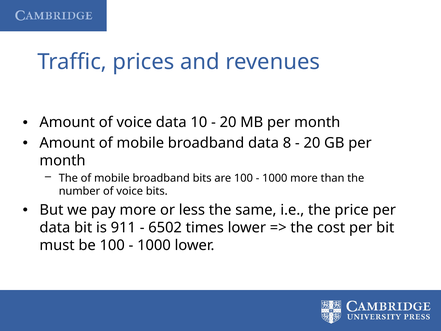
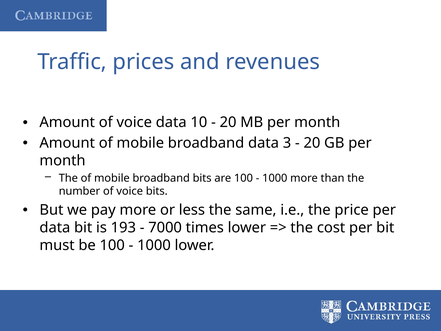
8: 8 -> 3
911: 911 -> 193
6502: 6502 -> 7000
